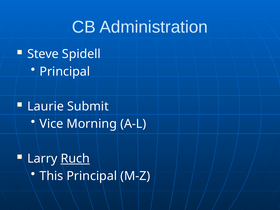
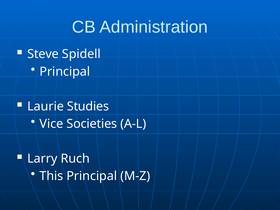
Submit: Submit -> Studies
Morning: Morning -> Societies
Ruch underline: present -> none
